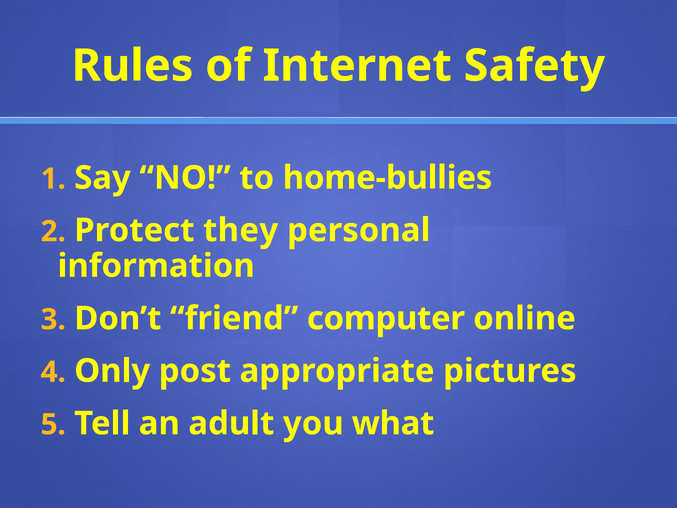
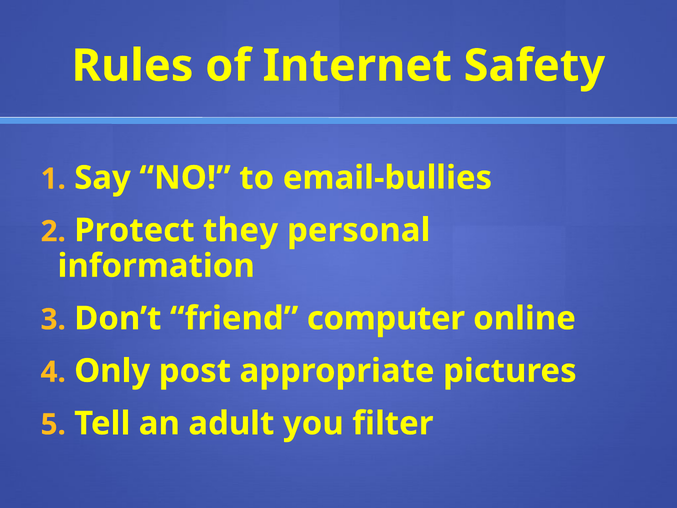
home-bullies: home-bullies -> email-bullies
what: what -> filter
